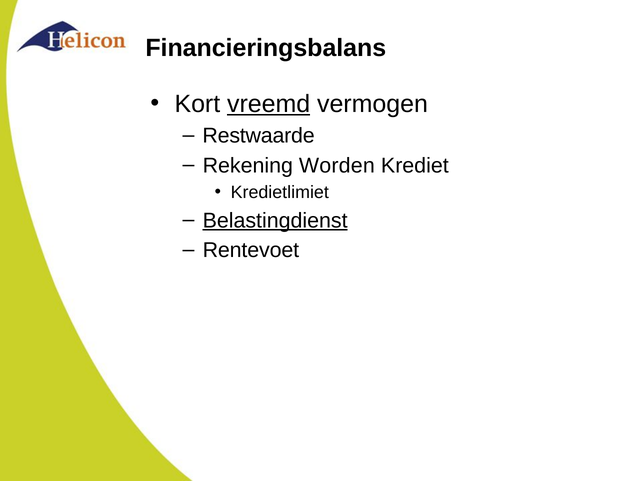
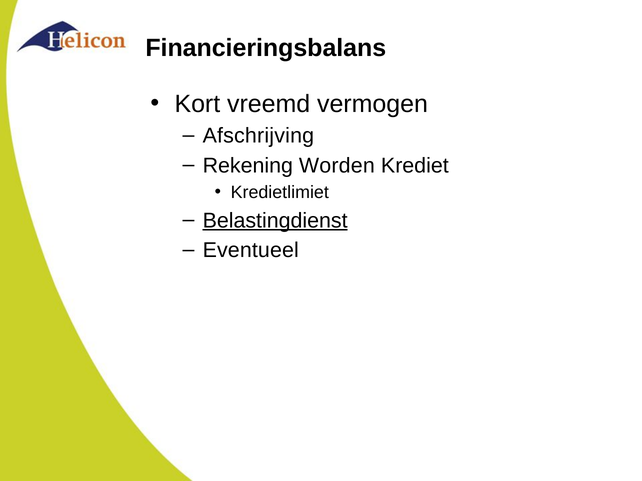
vreemd underline: present -> none
Restwaarde: Restwaarde -> Afschrijving
Rentevoet: Rentevoet -> Eventueel
